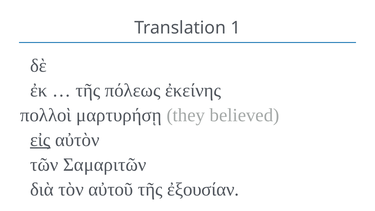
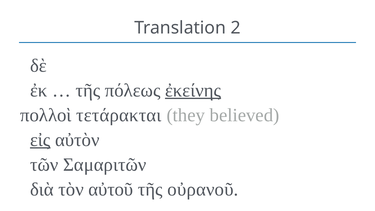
1: 1 -> 2
ἐκείνης underline: none -> present
μαρτυρήσῃ: μαρτυρήσῃ -> τετάρακται
ἐξουσίαν: ἐξουσίαν -> οὐρανοῦ
